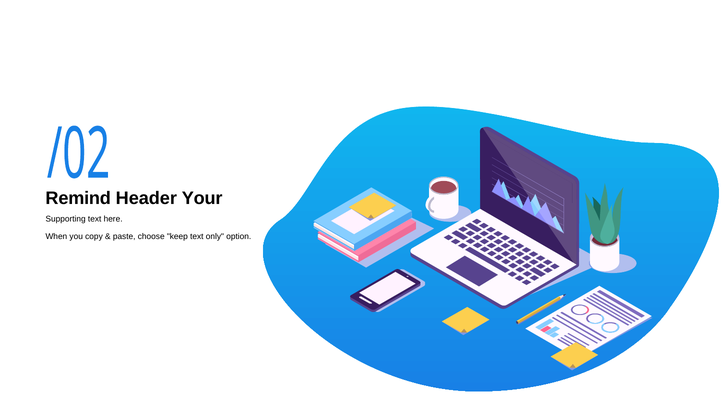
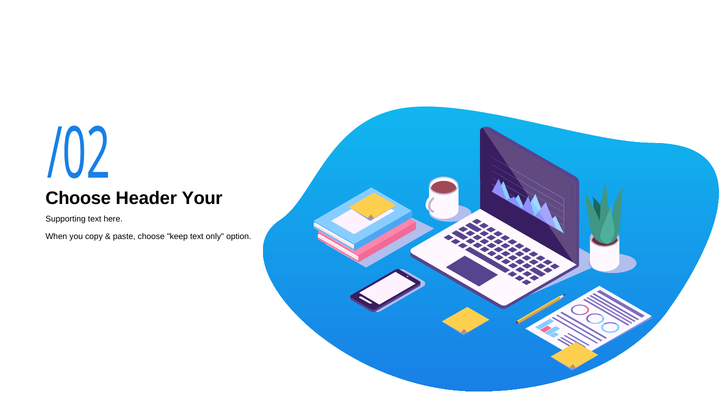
Remind at (78, 198): Remind -> Choose
